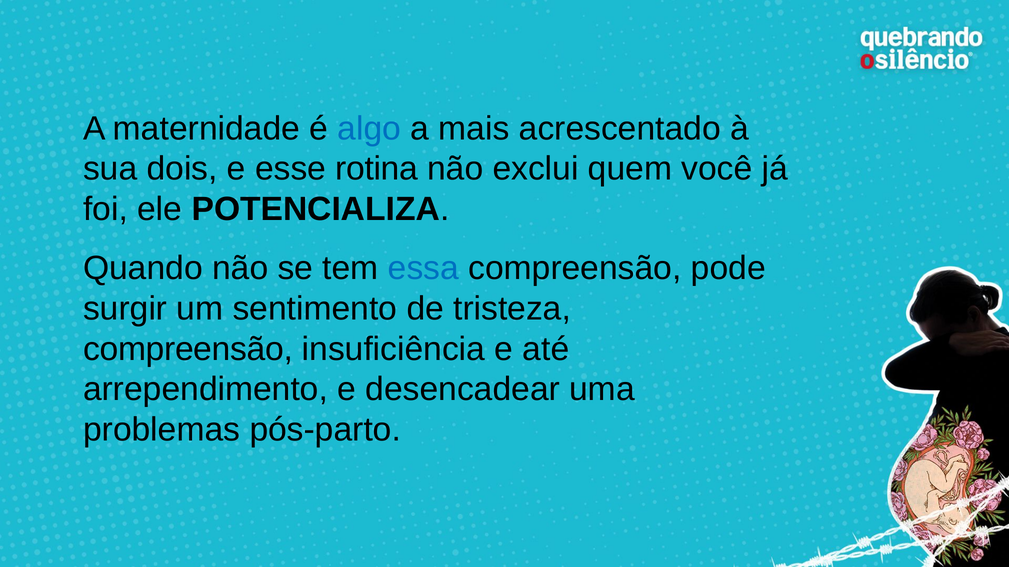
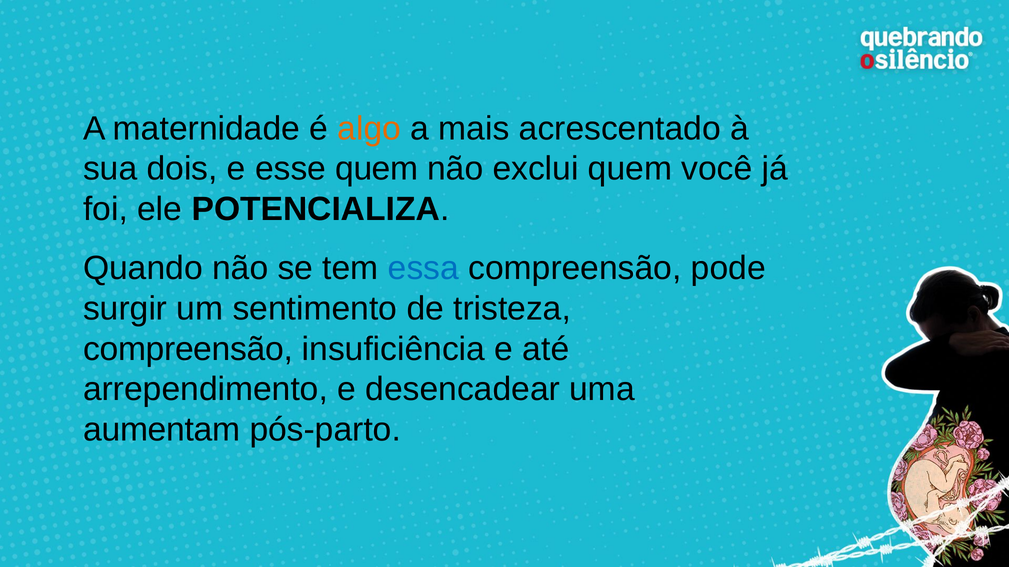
algo colour: blue -> orange
esse rotina: rotina -> quem
problemas: problemas -> aumentam
